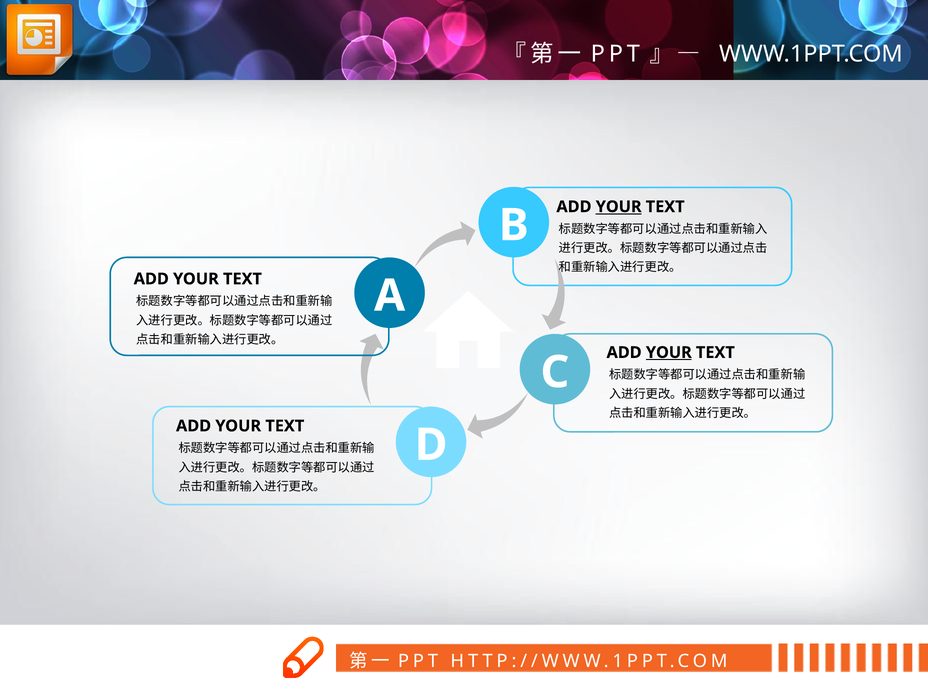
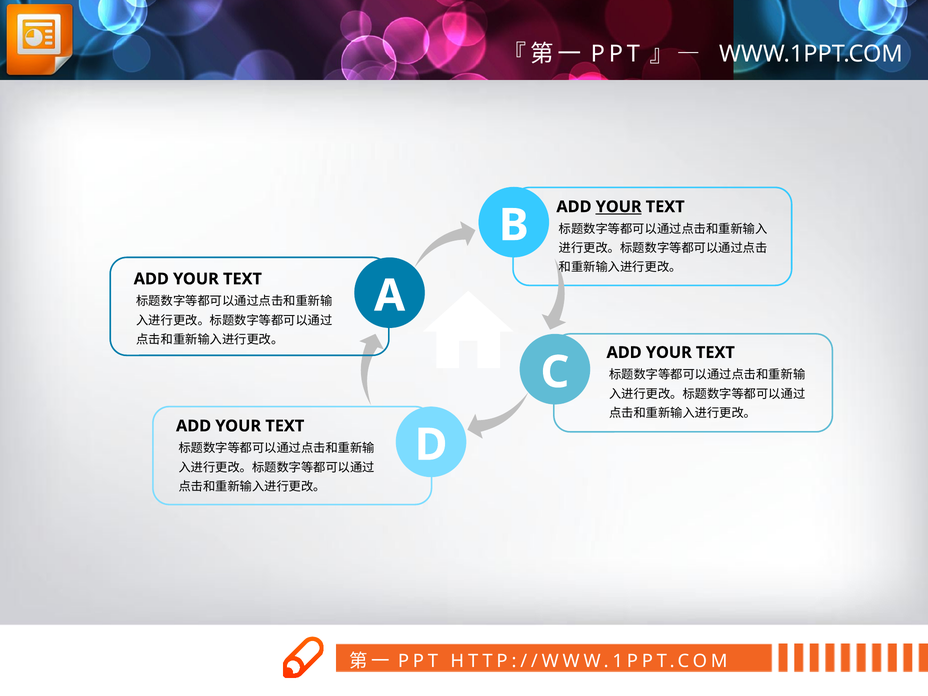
YOUR at (669, 352) underline: present -> none
